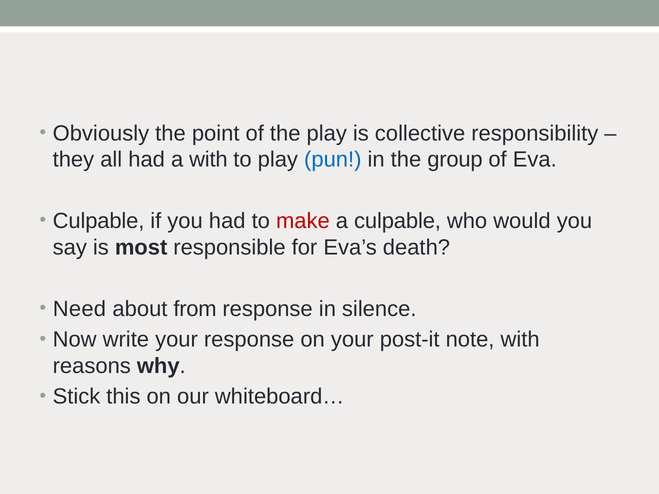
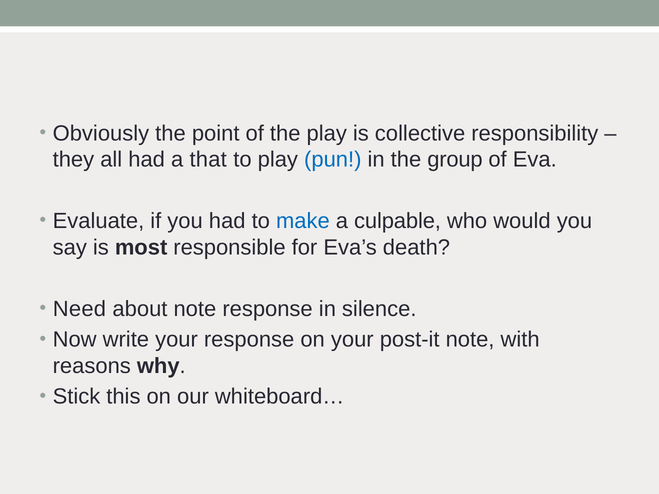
a with: with -> that
Culpable at (99, 221): Culpable -> Evaluate
make colour: red -> blue
about from: from -> note
